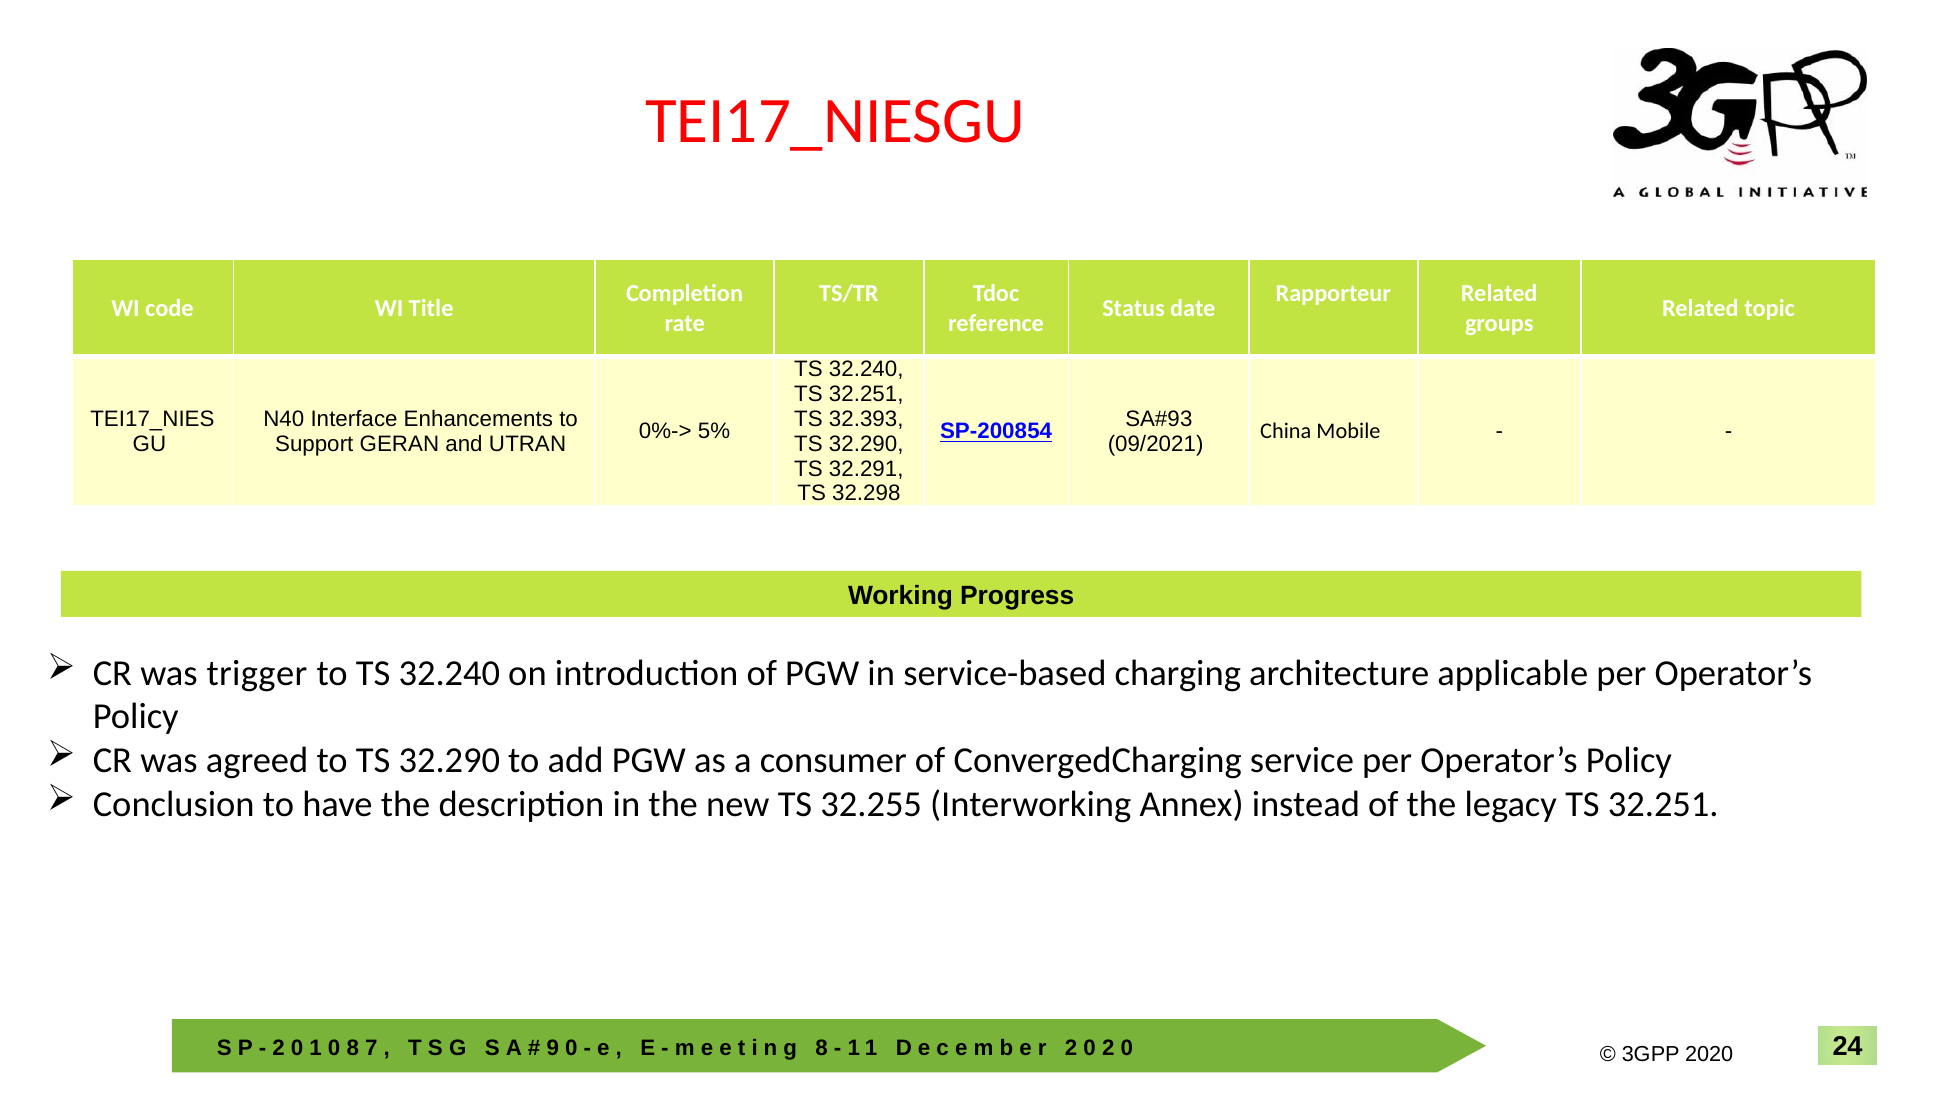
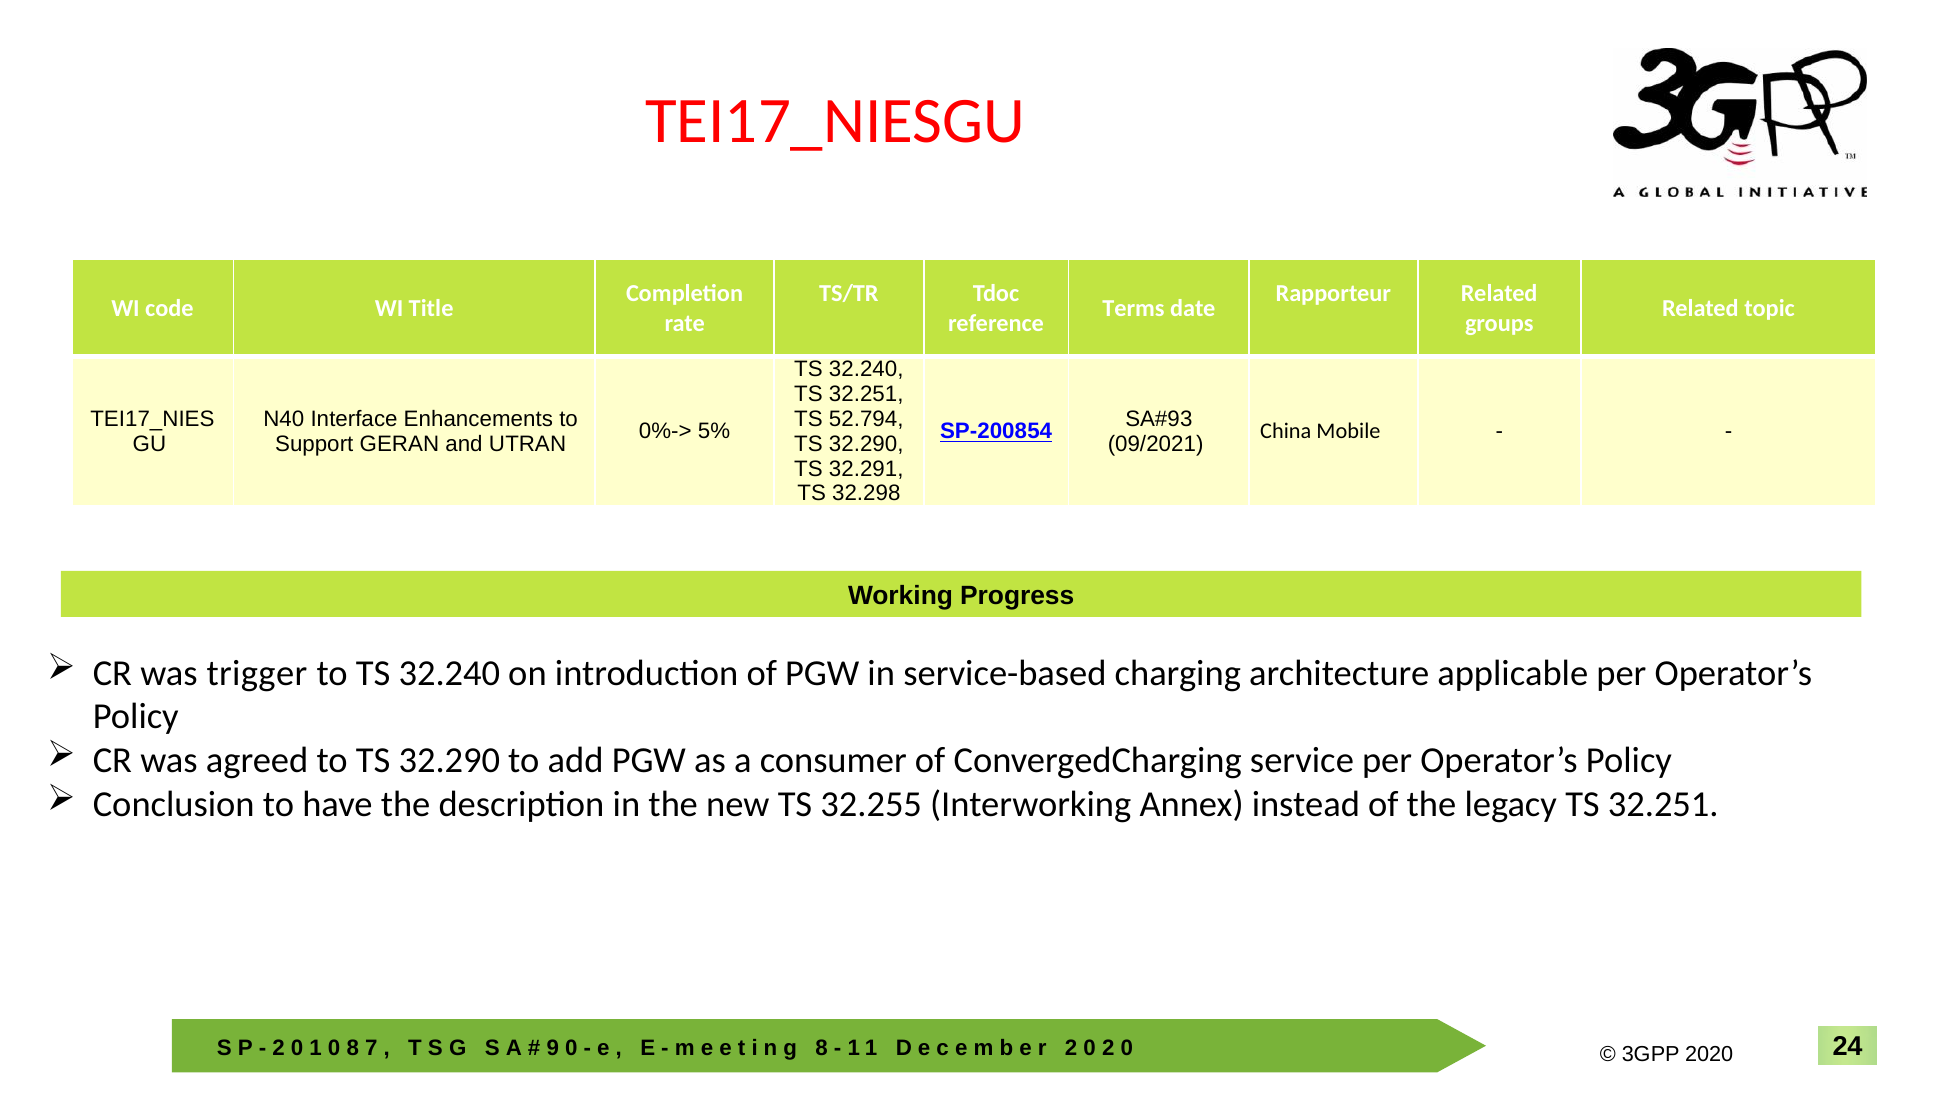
Status: Status -> Terms
32.393: 32.393 -> 52.794
